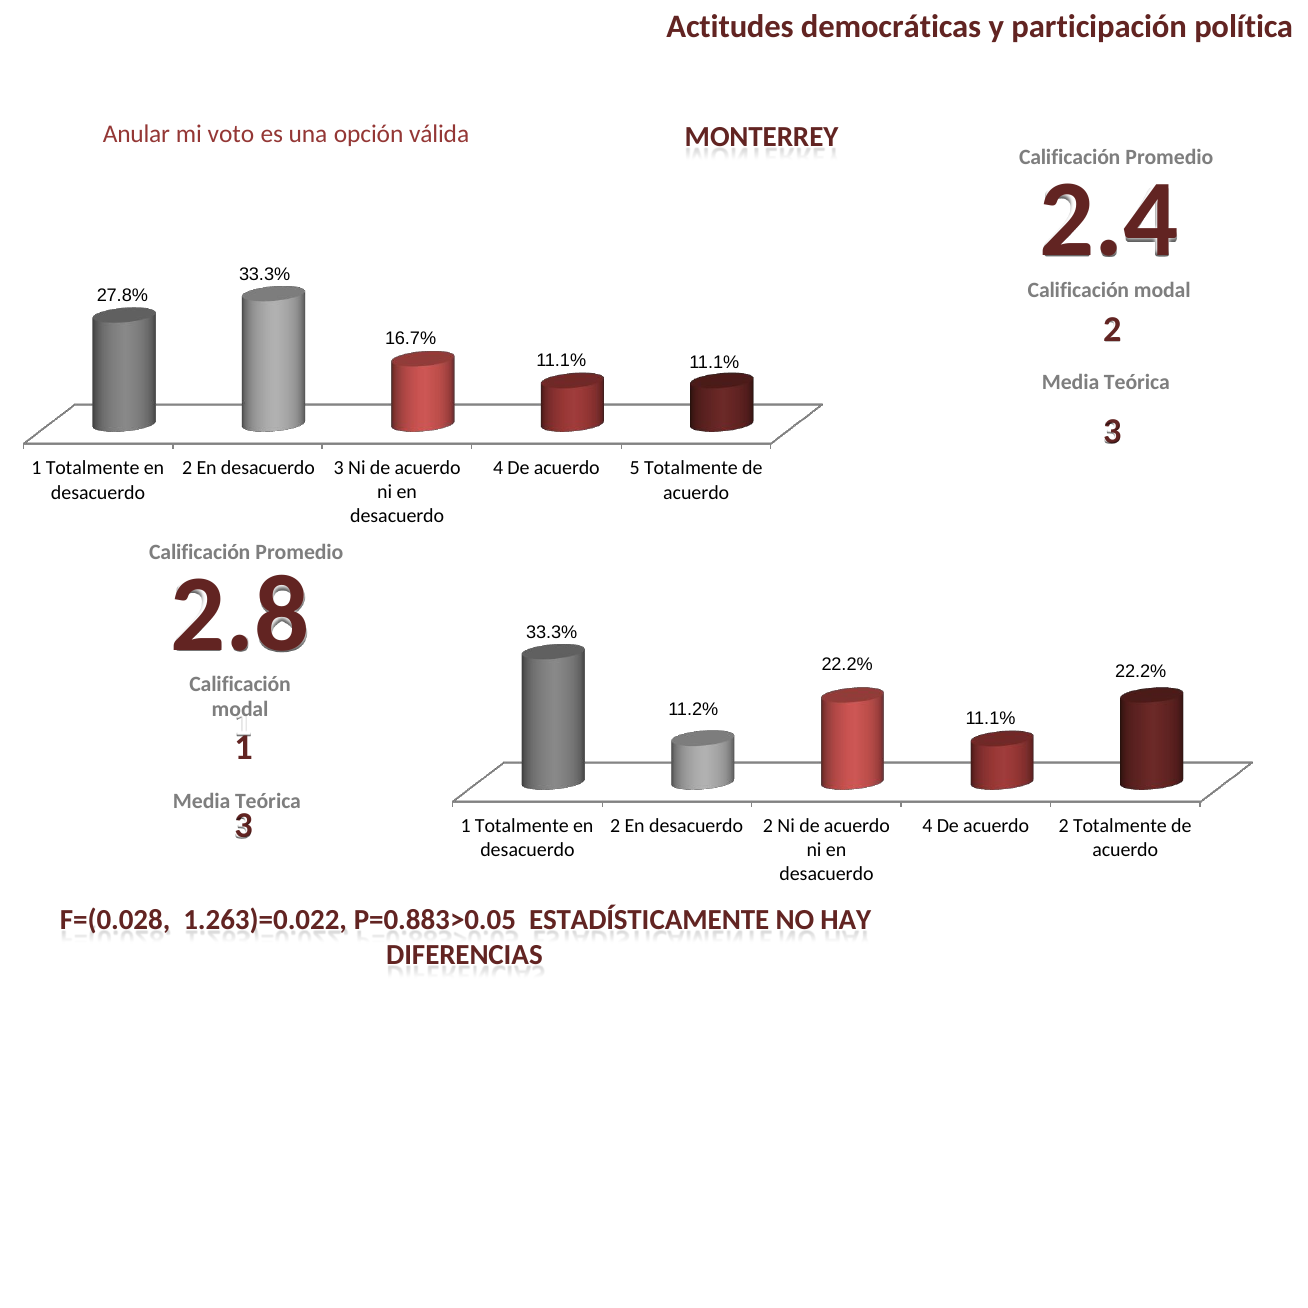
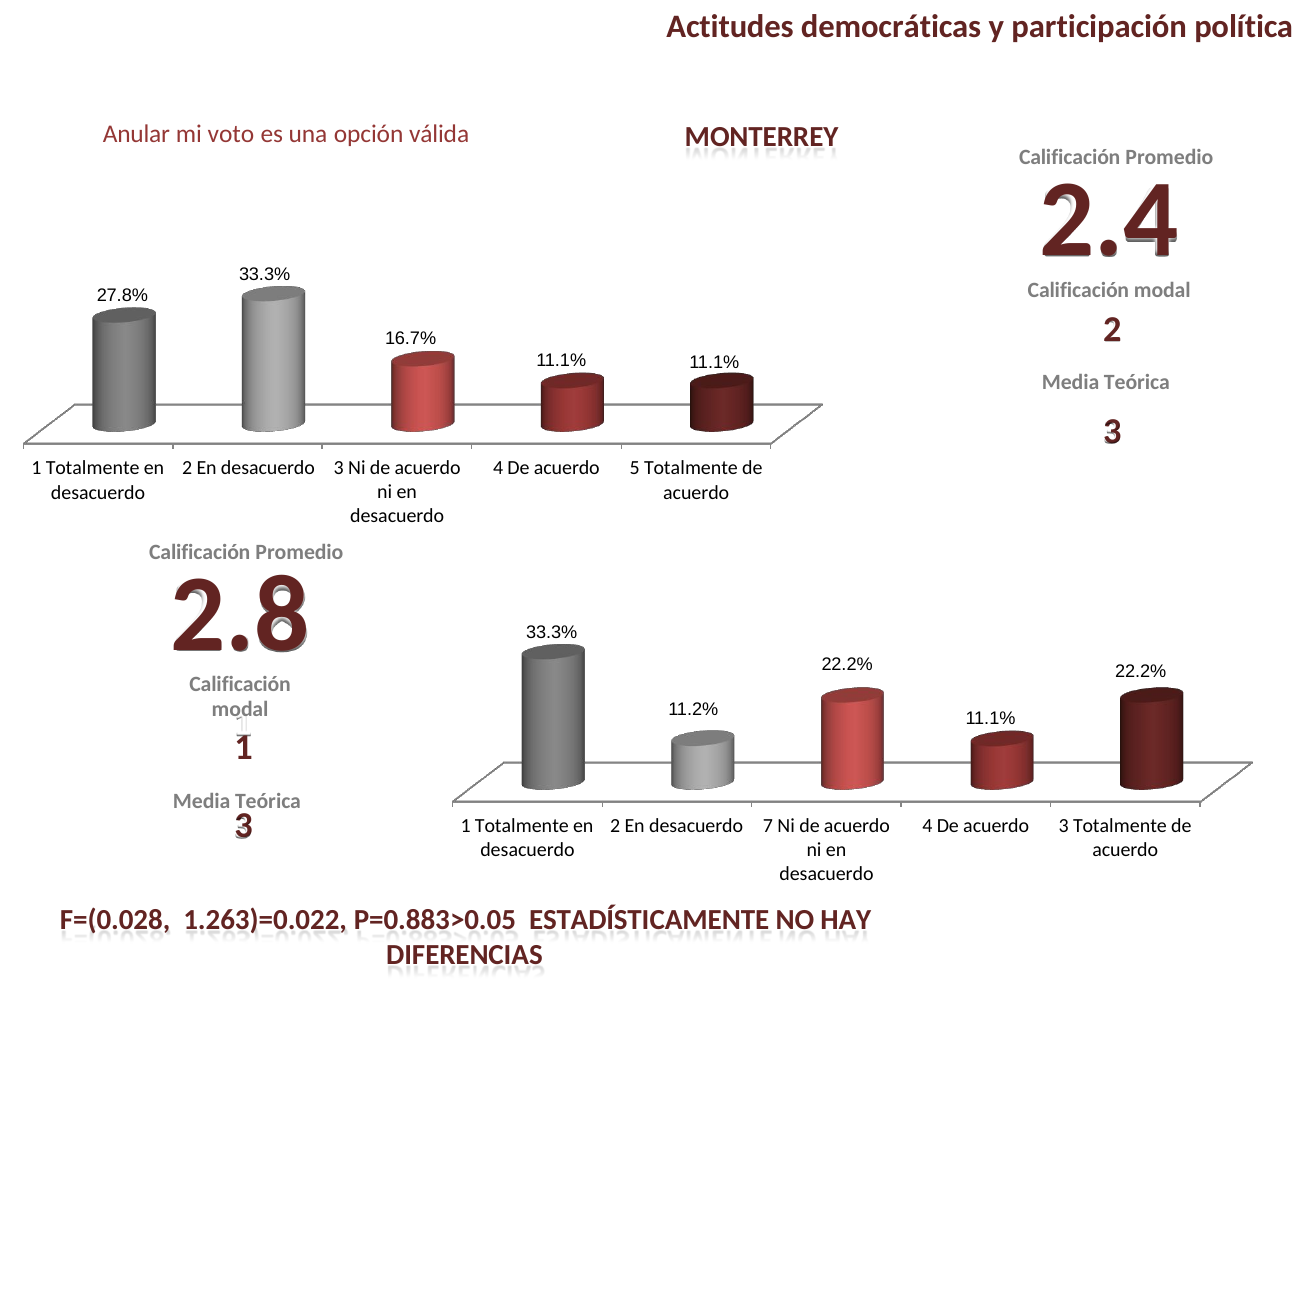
2 En desacuerdo 2: 2 -> 7
acuerdo 2: 2 -> 3
